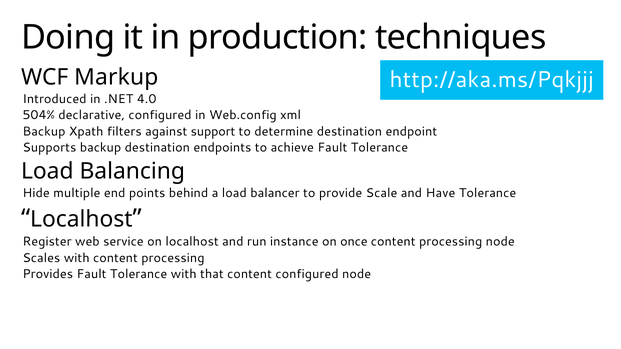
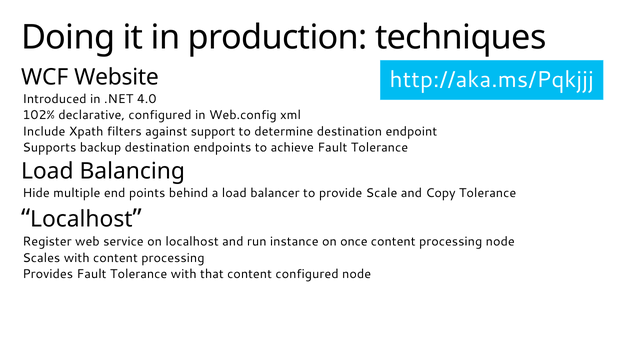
Markup: Markup -> Website
504%: 504% -> 102%
Backup at (44, 132): Backup -> Include
Have: Have -> Copy
